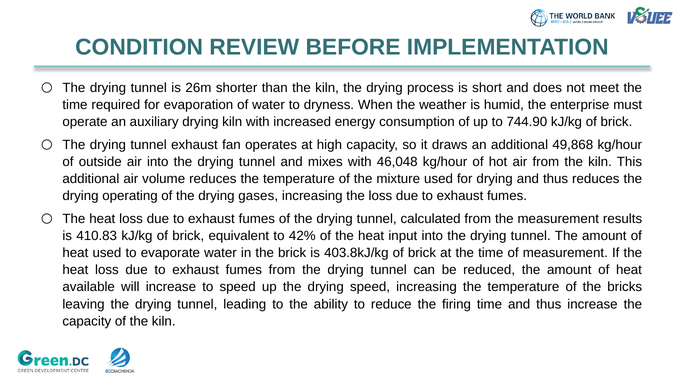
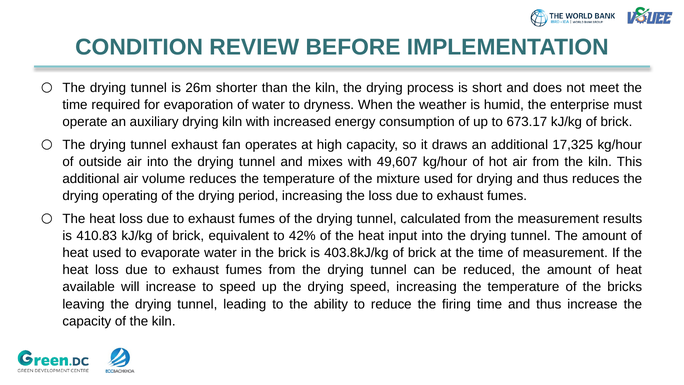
744.90: 744.90 -> 673.17
49,868: 49,868 -> 17,325
46,048: 46,048 -> 49,607
gases: gases -> period
